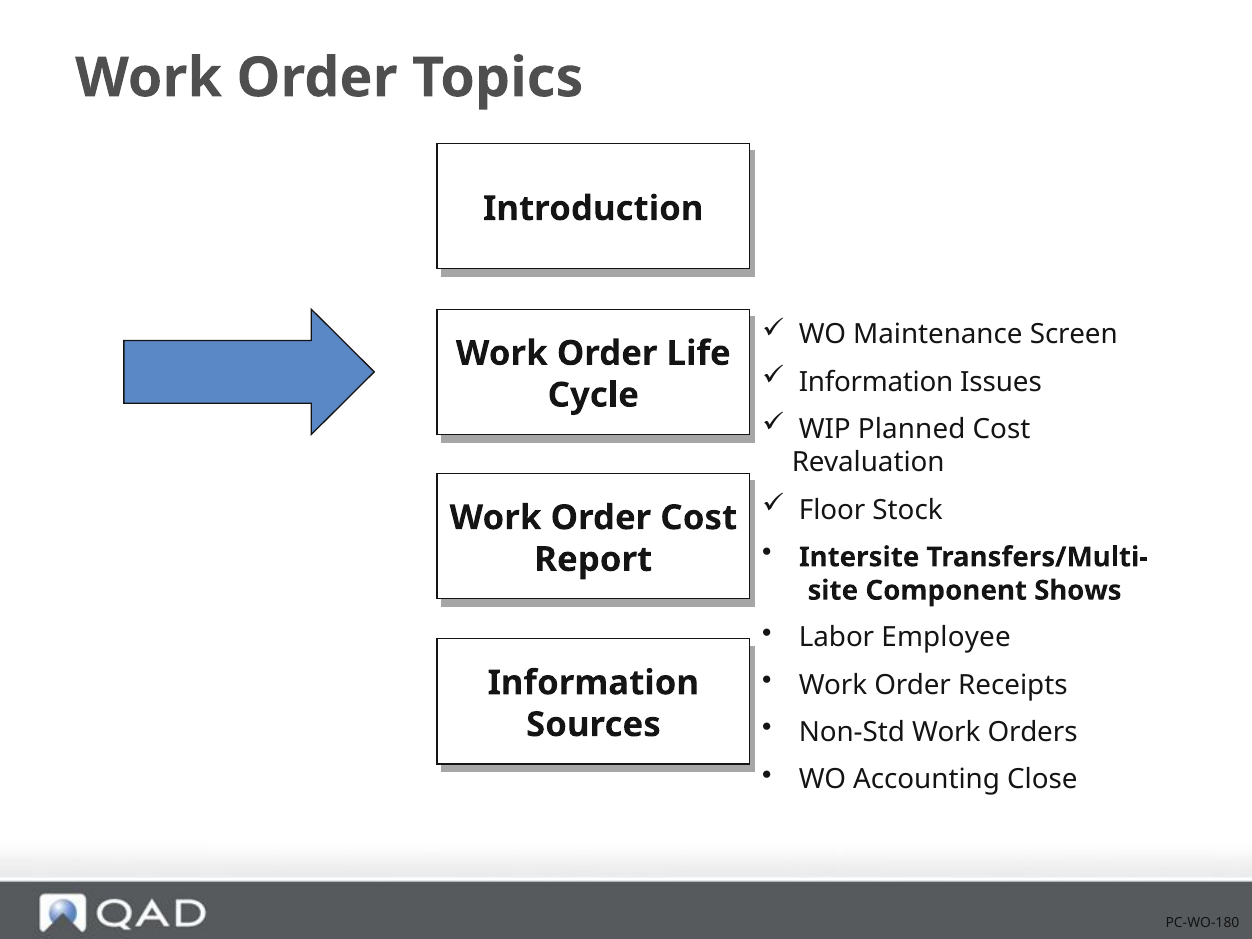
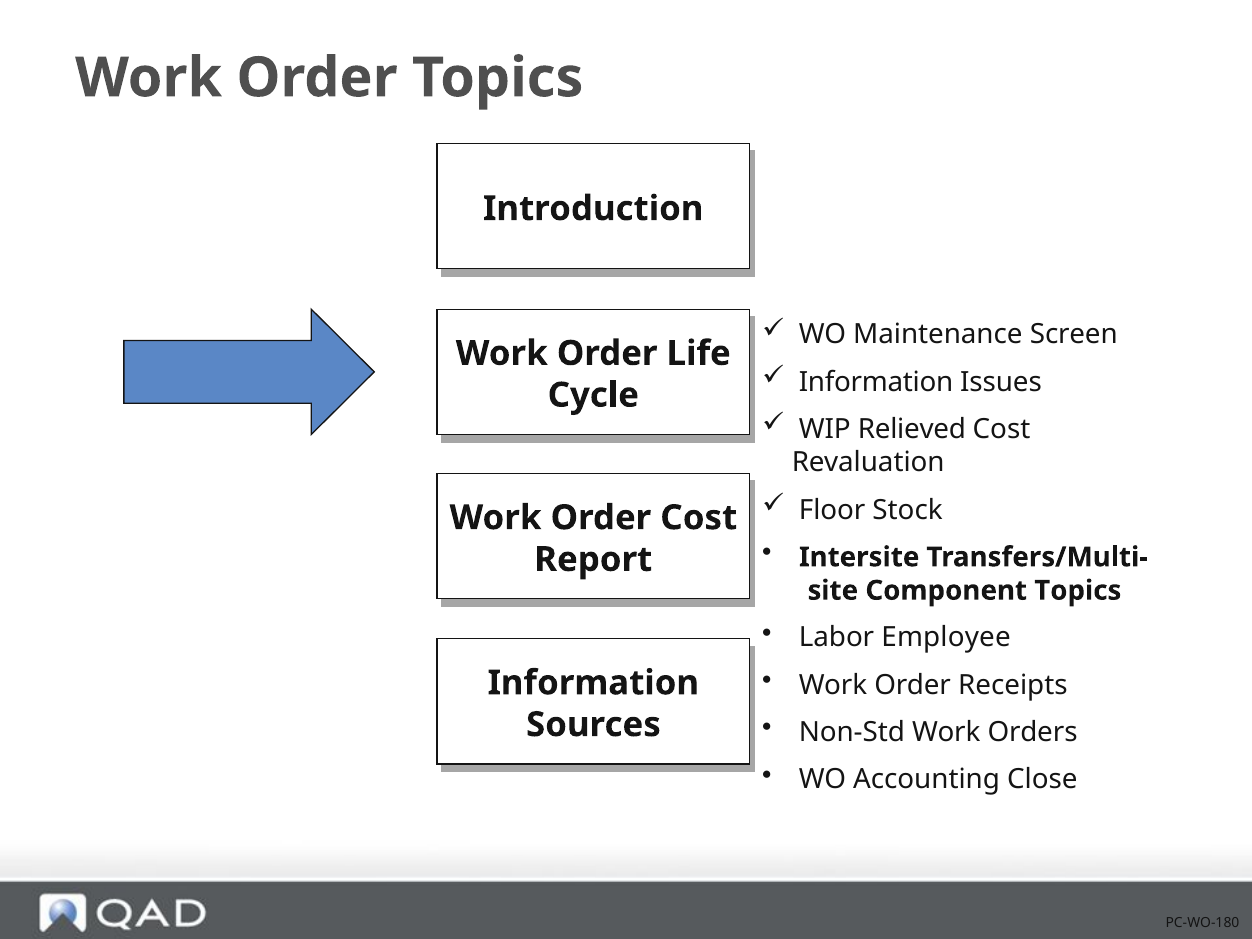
Planned: Planned -> Relieved
Component Shows: Shows -> Topics
